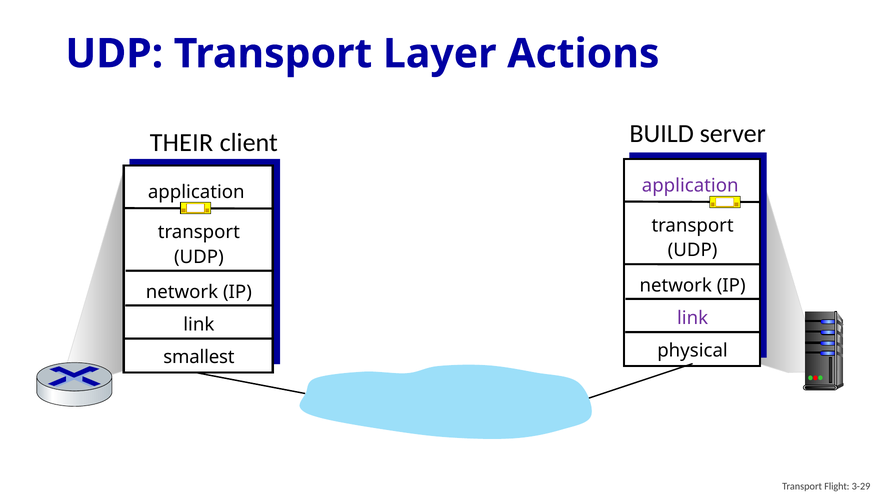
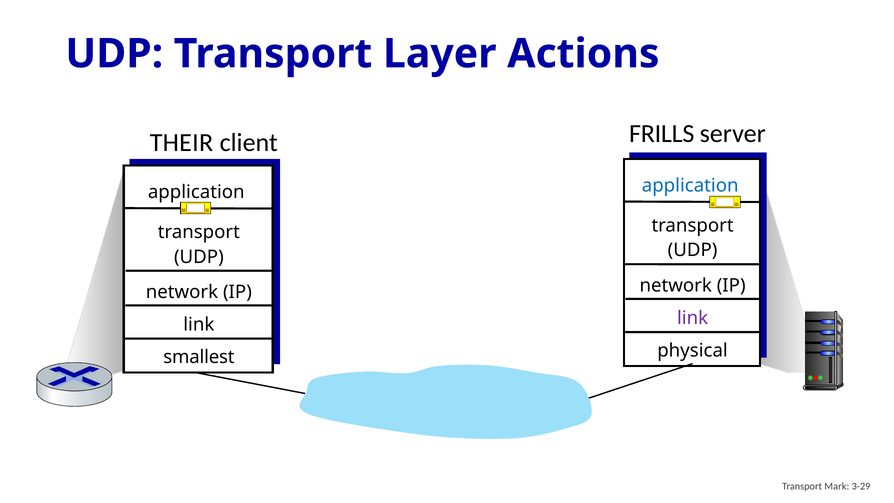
BUILD: BUILD -> FRILLS
application at (690, 185) colour: purple -> blue
Flight: Flight -> Mark
